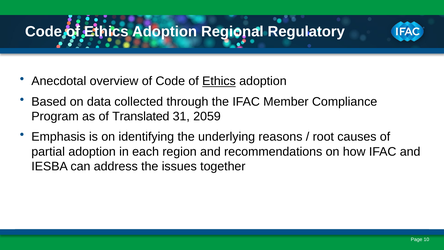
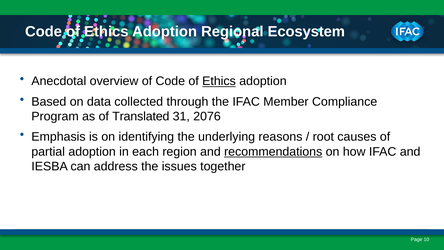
Regulatory: Regulatory -> Ecosystem
2059: 2059 -> 2076
recommendations underline: none -> present
